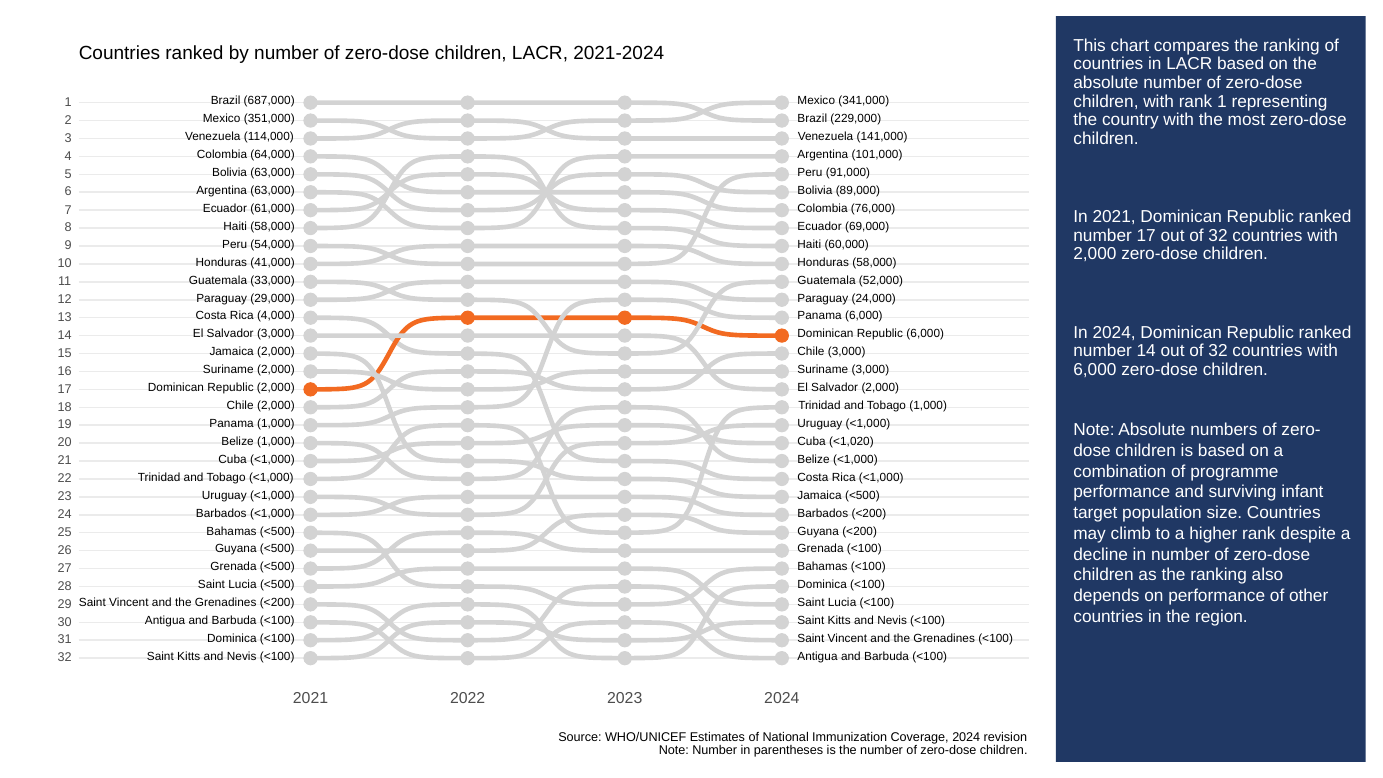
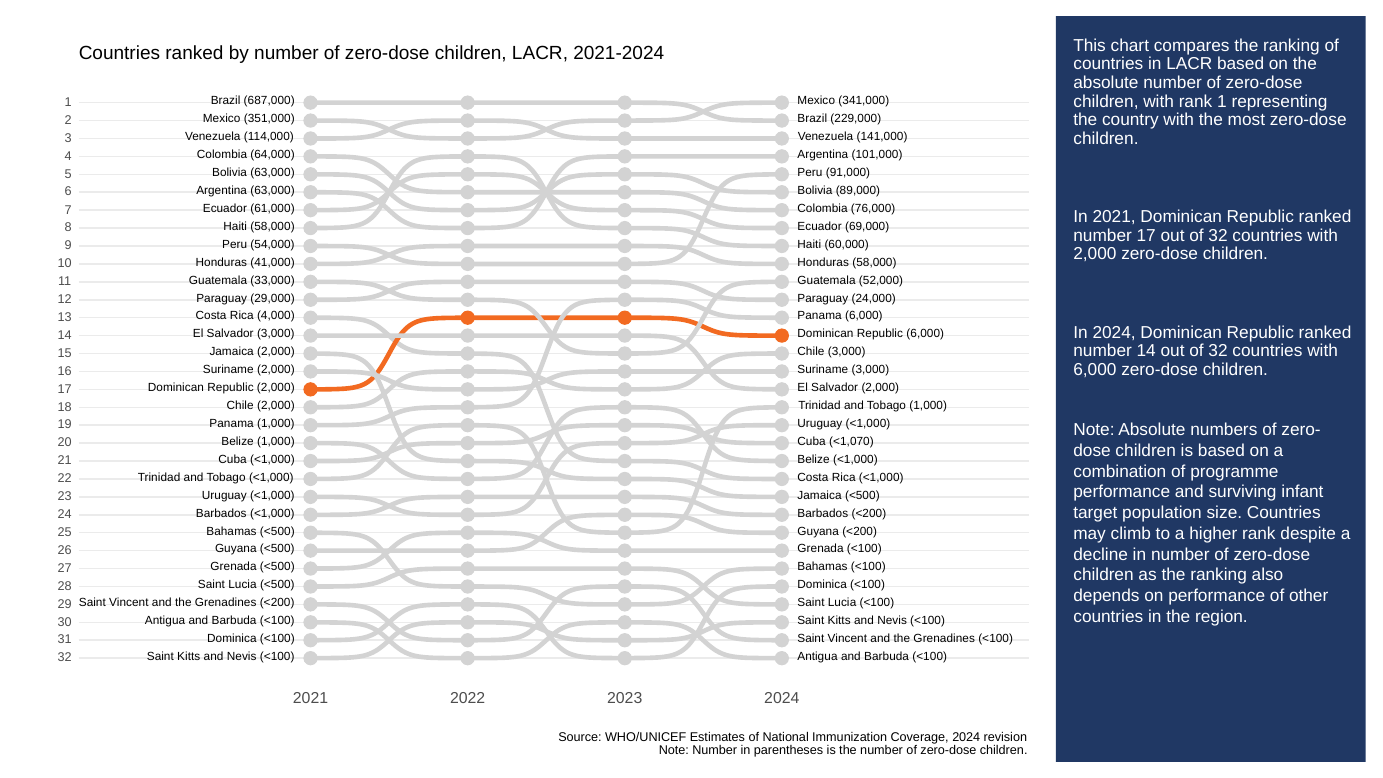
<1,020: <1,020 -> <1,070
